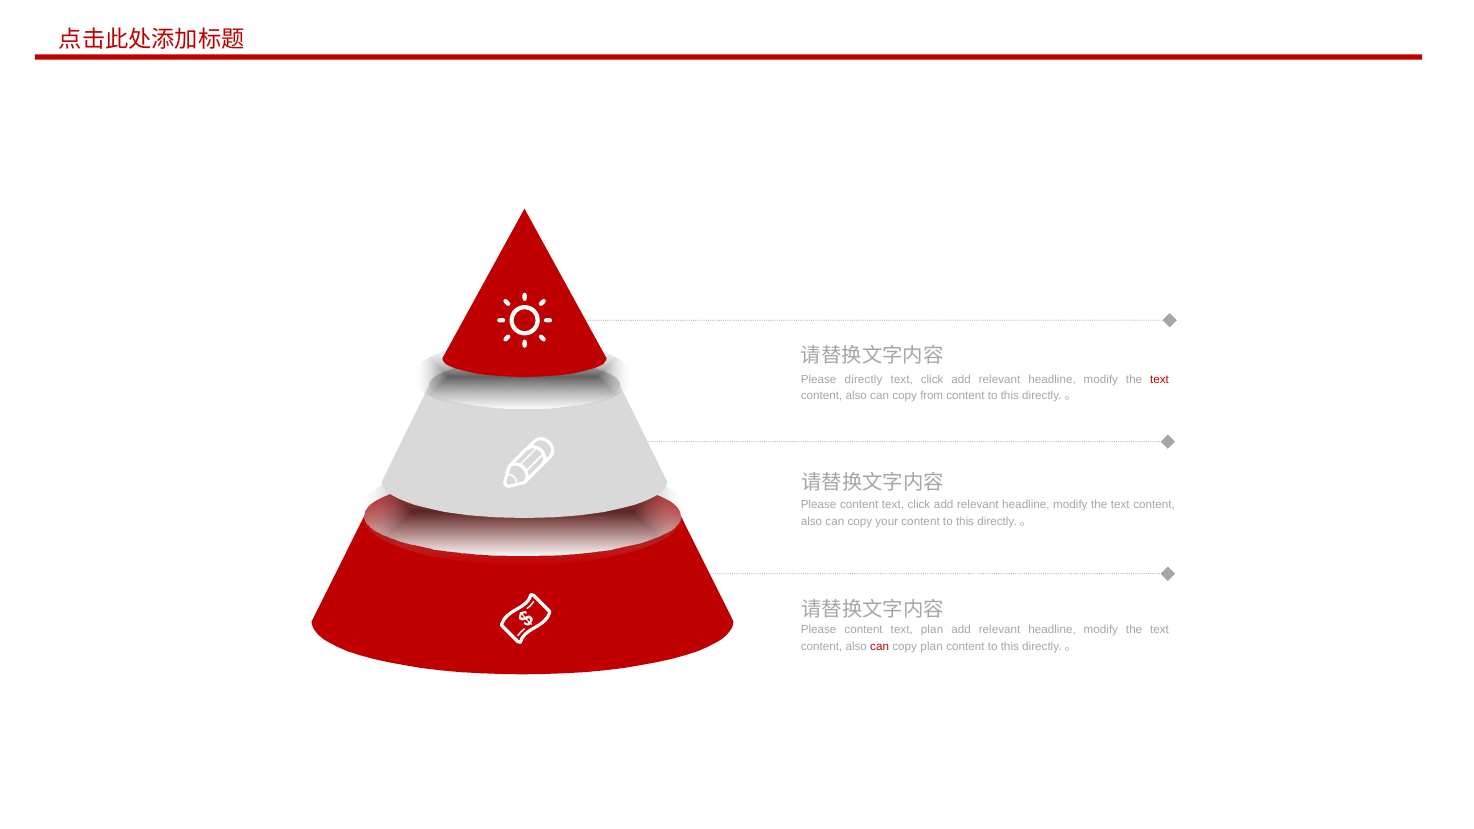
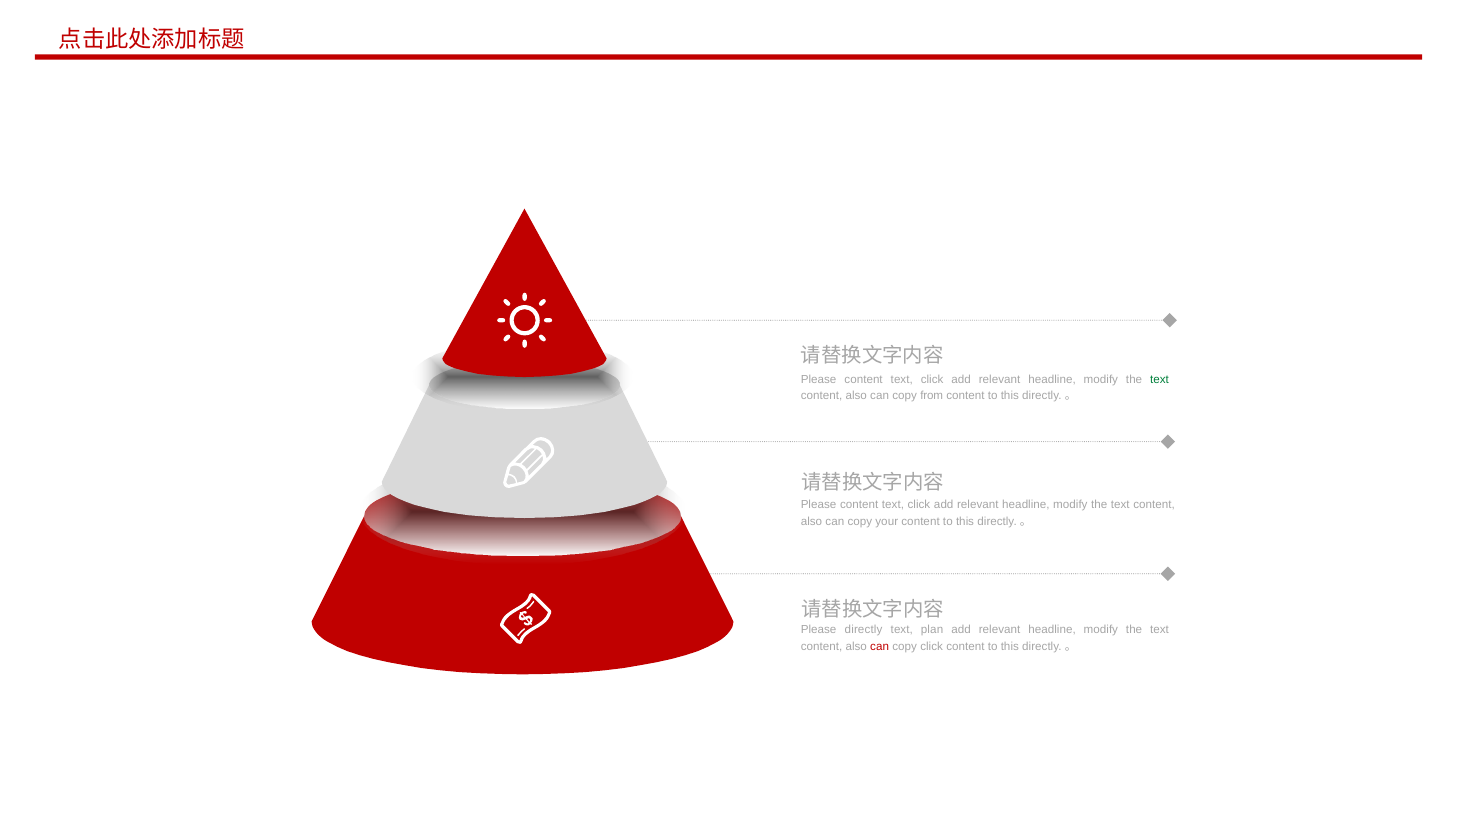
directly at (864, 379): directly -> content
text at (1160, 379) colour: red -> green
content at (864, 630): content -> directly
copy plan: plan -> click
